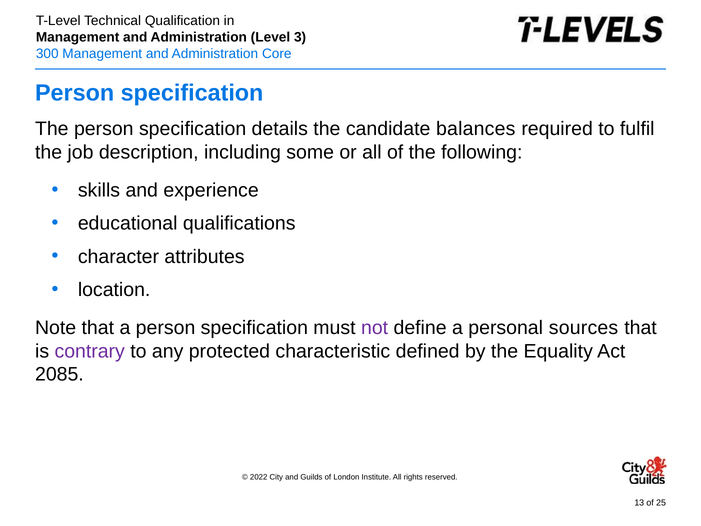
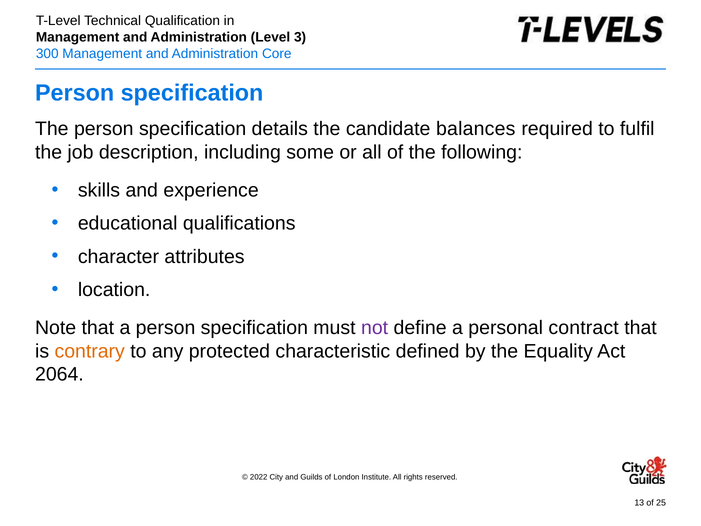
sources: sources -> contract
contrary colour: purple -> orange
2085: 2085 -> 2064
